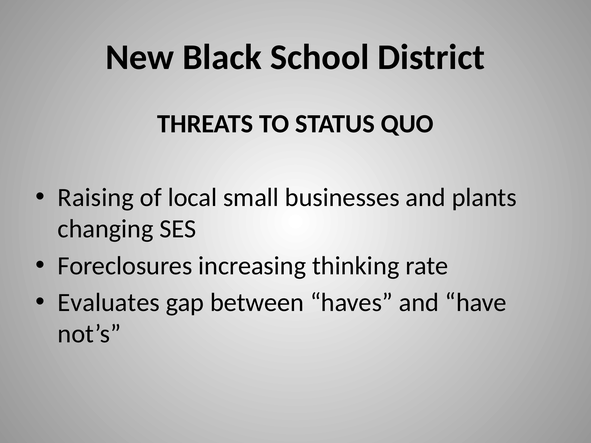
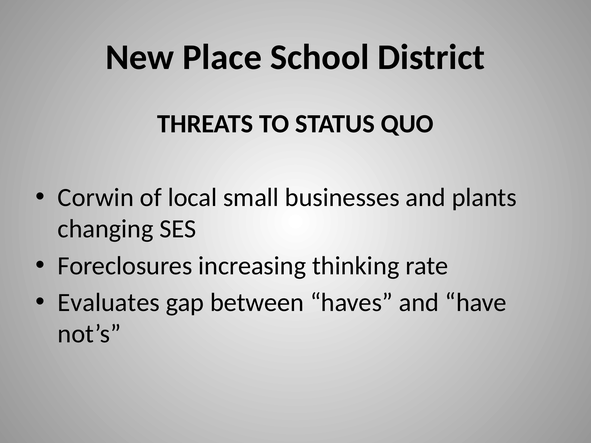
Black: Black -> Place
Raising: Raising -> Corwin
